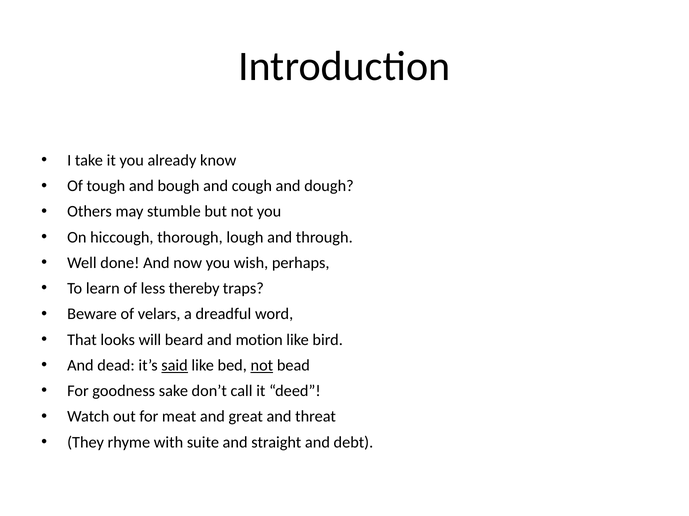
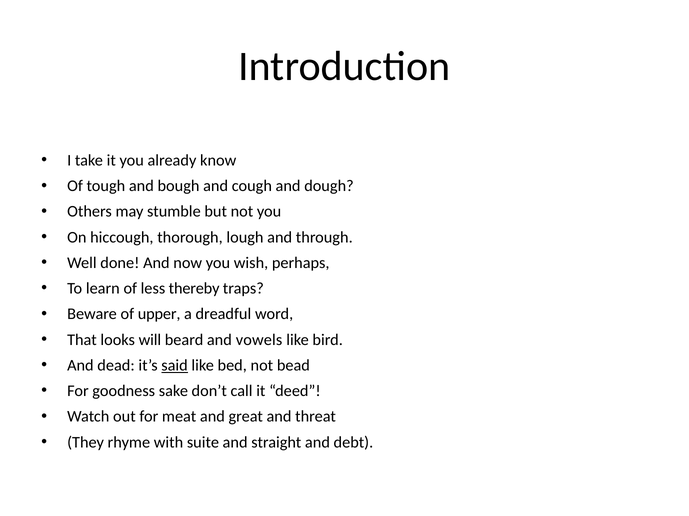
velars: velars -> upper
motion: motion -> vowels
not at (262, 366) underline: present -> none
